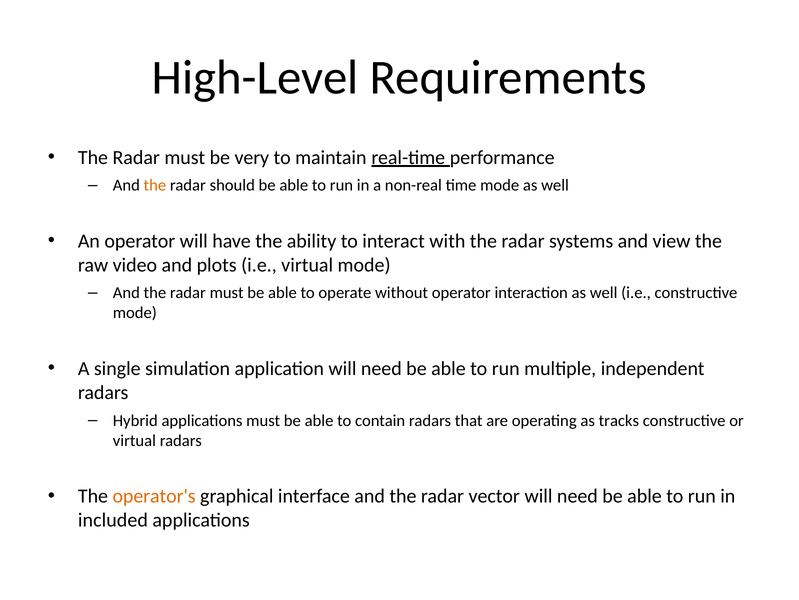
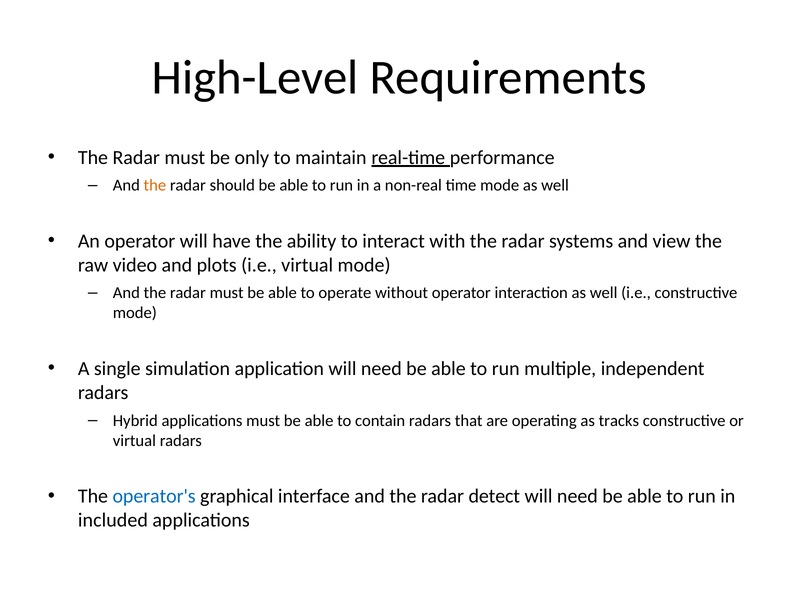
very: very -> only
operator's colour: orange -> blue
vector: vector -> detect
